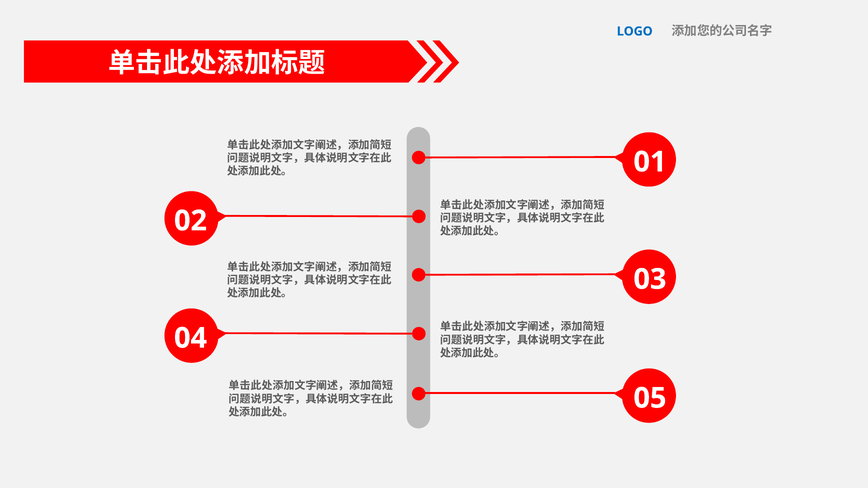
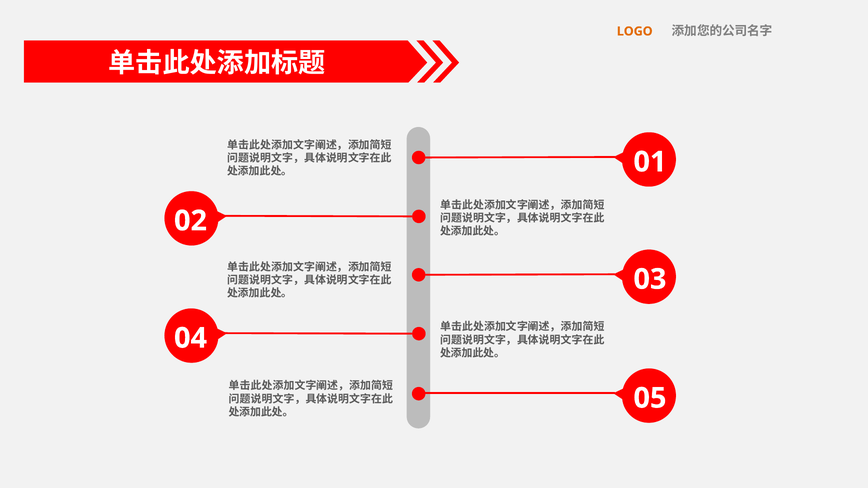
LOGO colour: blue -> orange
